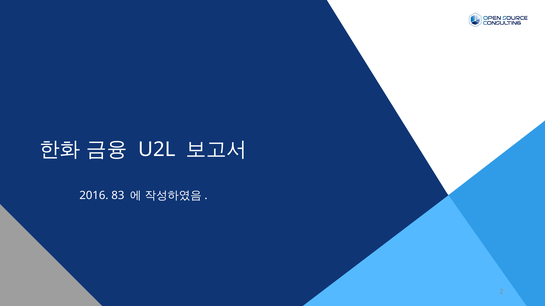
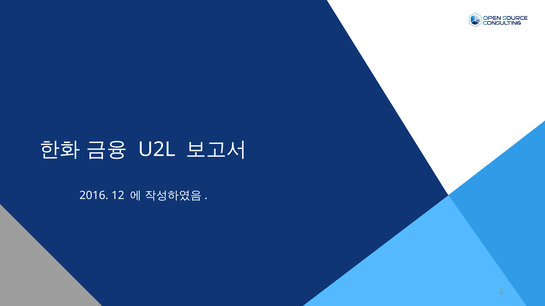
83: 83 -> 12
